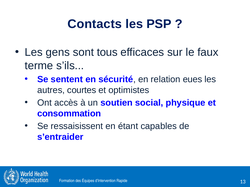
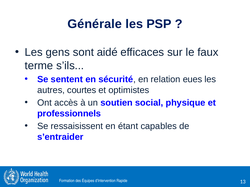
Contacts: Contacts -> Générale
tous: tous -> aidé
consommation: consommation -> professionnels
